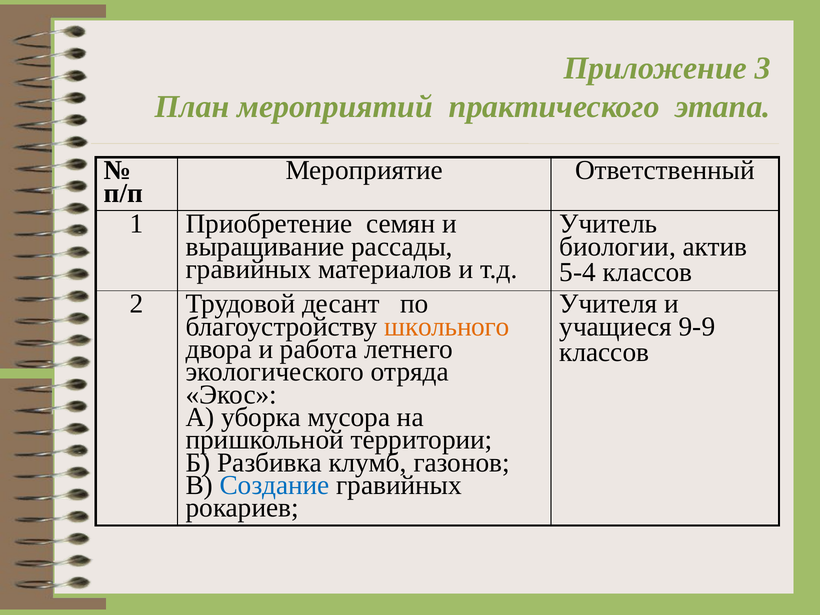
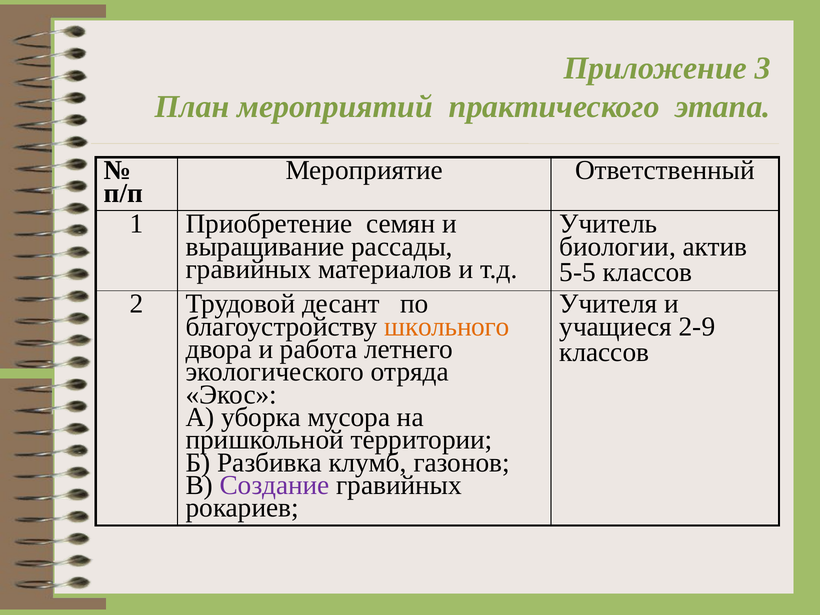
5-4: 5-4 -> 5-5
9-9: 9-9 -> 2-9
Создание colour: blue -> purple
